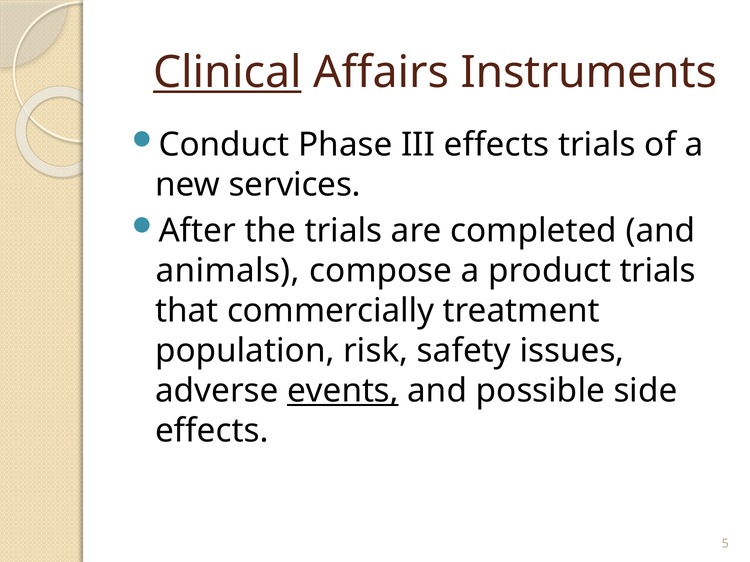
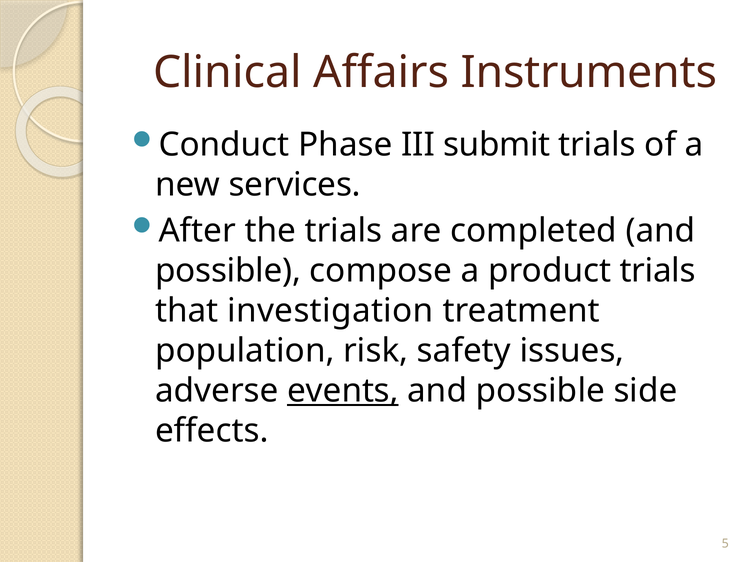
Clinical underline: present -> none
III effects: effects -> submit
animals at (228, 271): animals -> possible
commercially: commercially -> investigation
